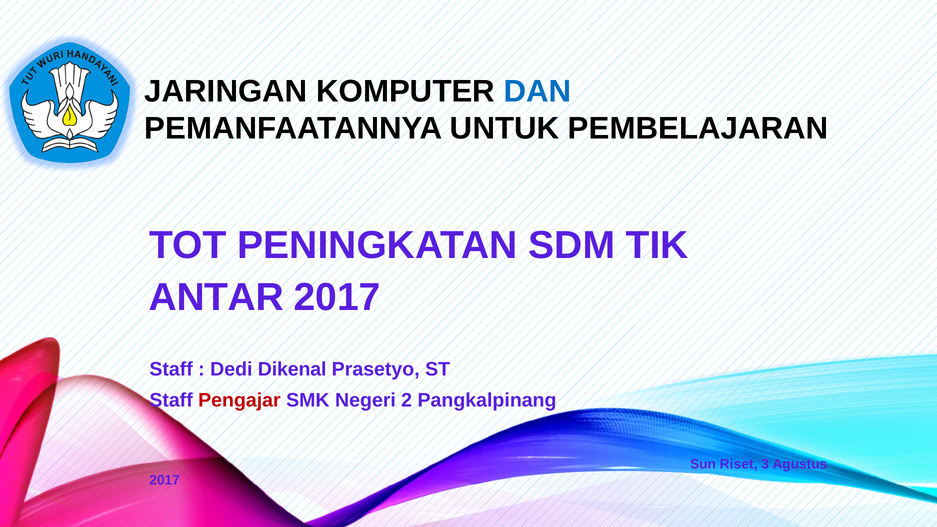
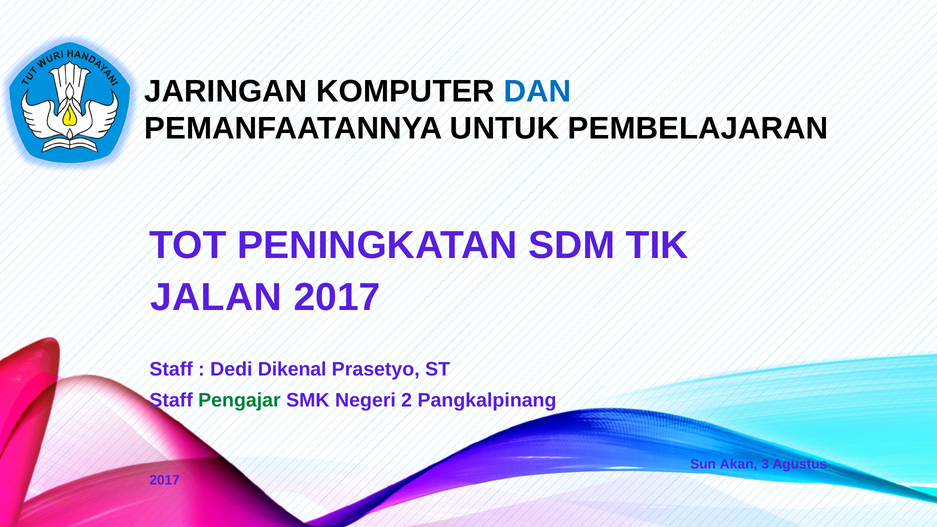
ANTAR: ANTAR -> JALAN
Pengajar colour: red -> green
Riset: Riset -> Akan
